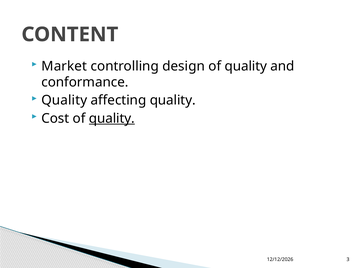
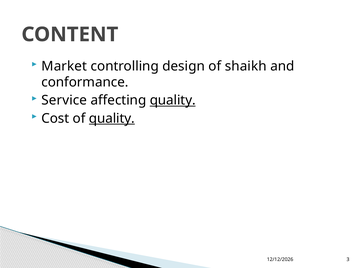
quality at (246, 66): quality -> shaikh
Quality at (64, 101): Quality -> Service
quality at (173, 101) underline: none -> present
